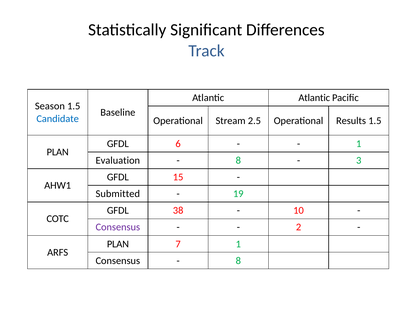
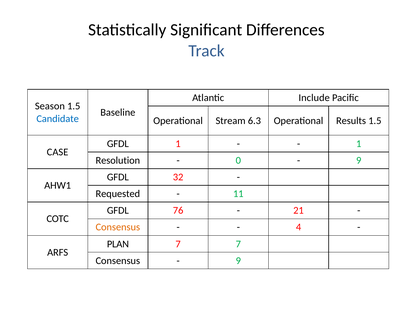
Atlantic Atlantic: Atlantic -> Include
2.5: 2.5 -> 6.3
GFDL 6: 6 -> 1
PLAN at (58, 152): PLAN -> CASE
Evaluation: Evaluation -> Resolution
8 at (238, 161): 8 -> 0
3 at (359, 161): 3 -> 9
15: 15 -> 32
Submitted: Submitted -> Requested
19: 19 -> 11
38: 38 -> 76
10: 10 -> 21
Consensus at (118, 228) colour: purple -> orange
2: 2 -> 4
7 1: 1 -> 7
8 at (238, 261): 8 -> 9
